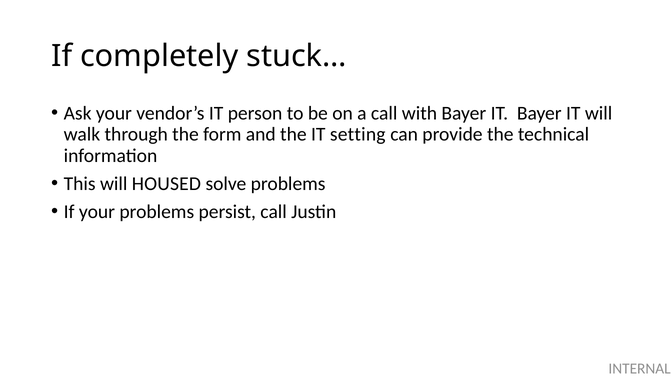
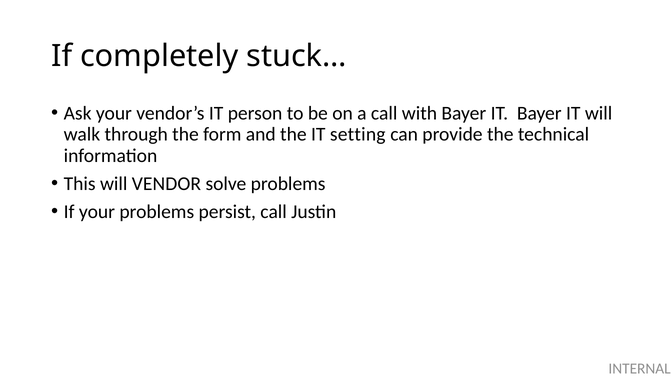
HOUSED: HOUSED -> VENDOR
